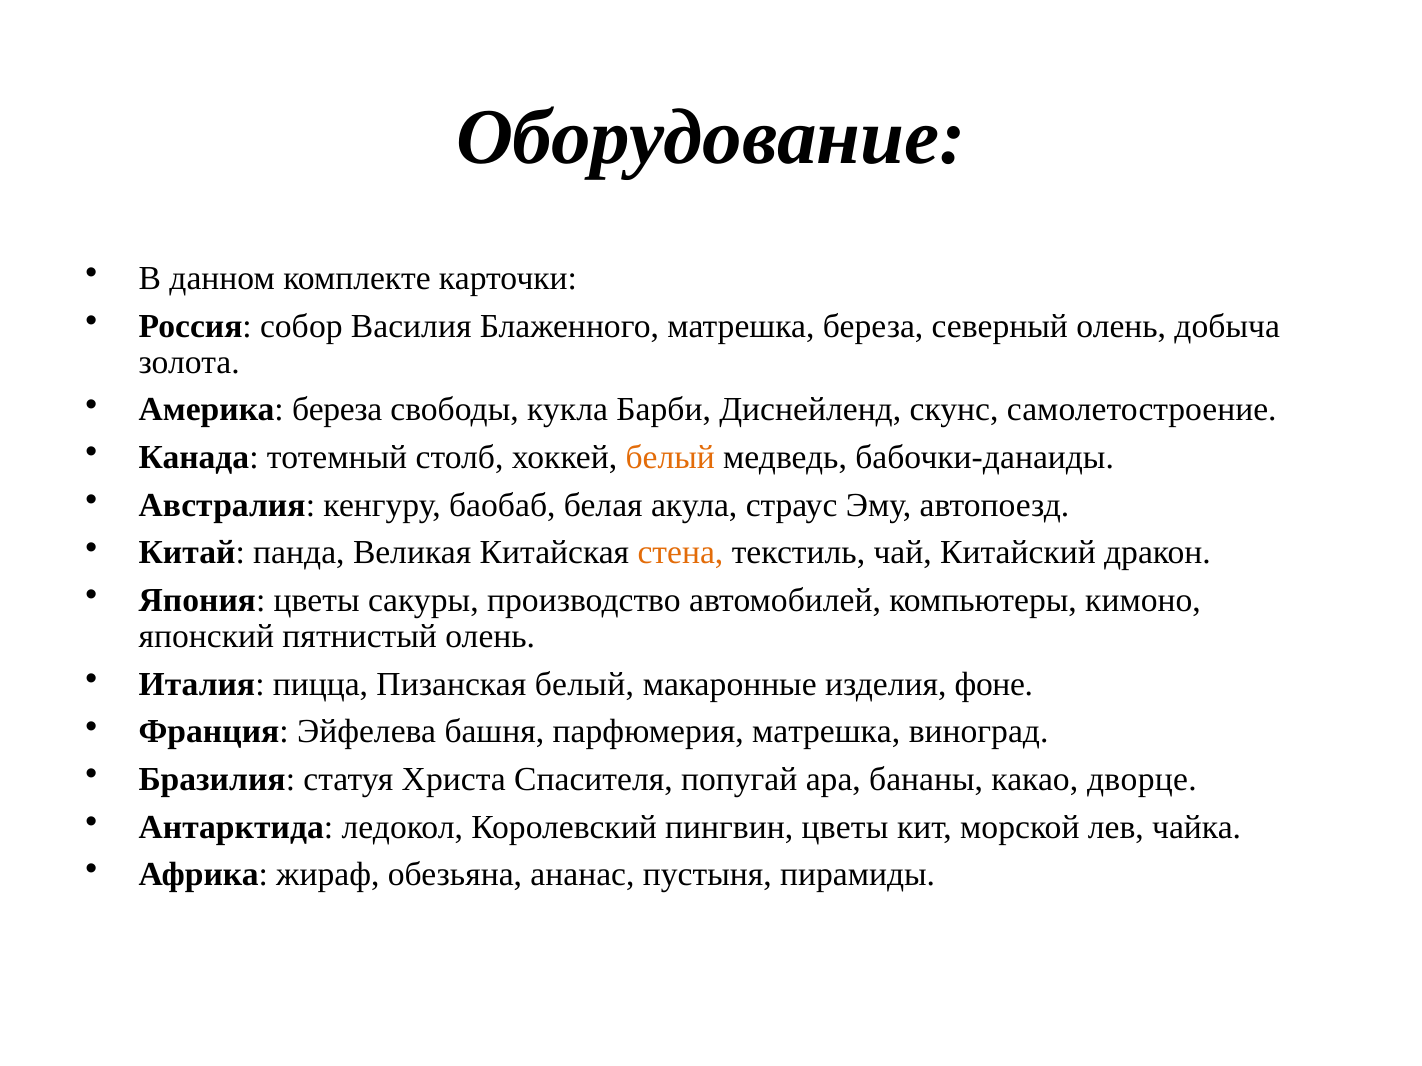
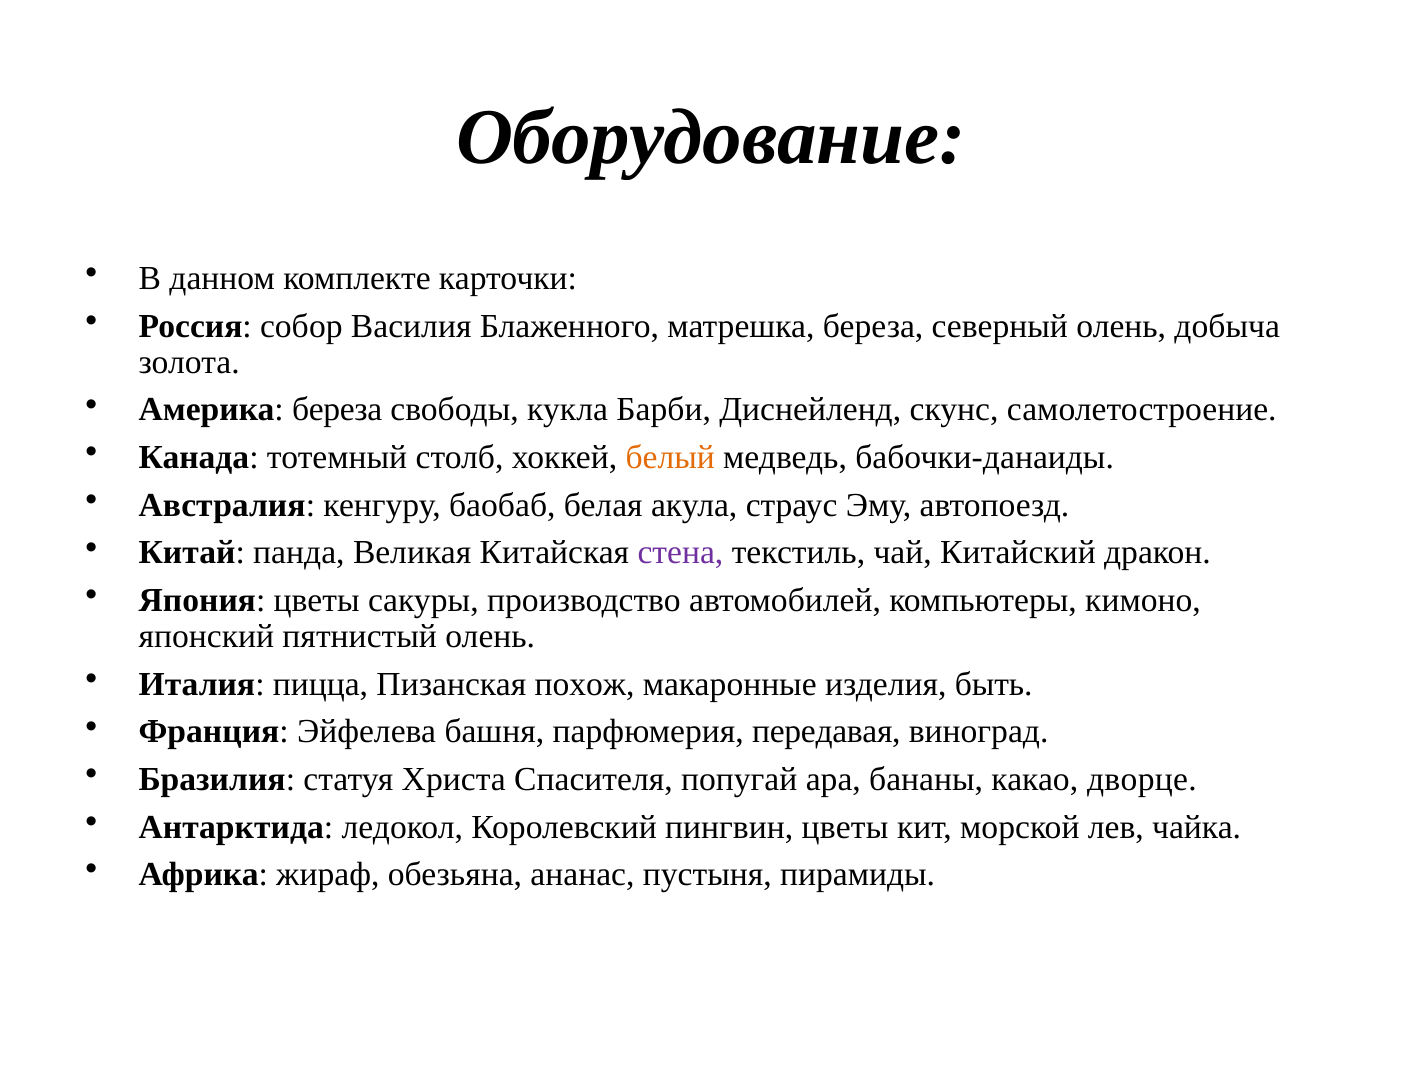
стена colour: orange -> purple
Пизанская белый: белый -> похож
фоне: фоне -> быть
парфюмерия матрешка: матрешка -> передавая
